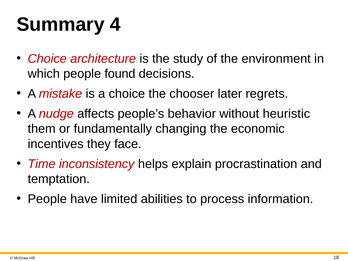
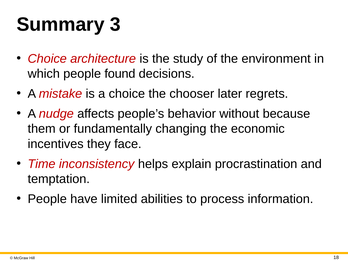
4: 4 -> 3
heuristic: heuristic -> because
